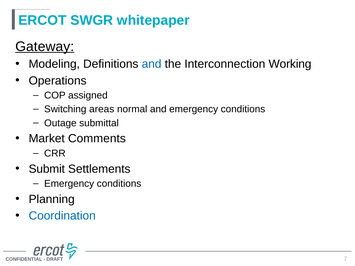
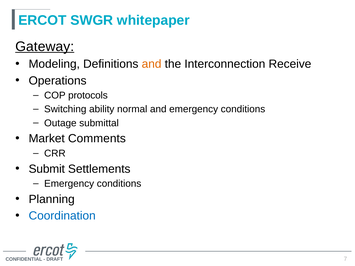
and at (152, 64) colour: blue -> orange
Working: Working -> Receive
assigned: assigned -> protocols
areas: areas -> ability
